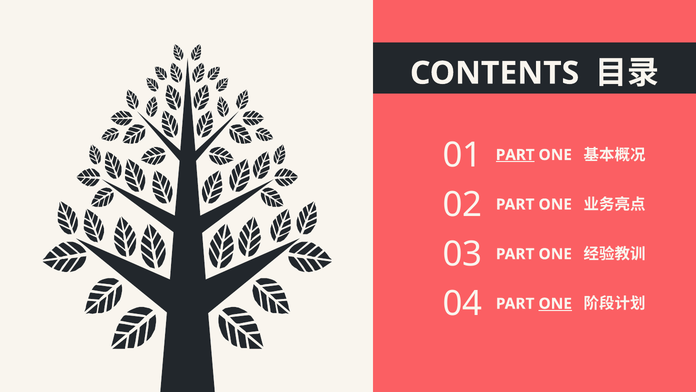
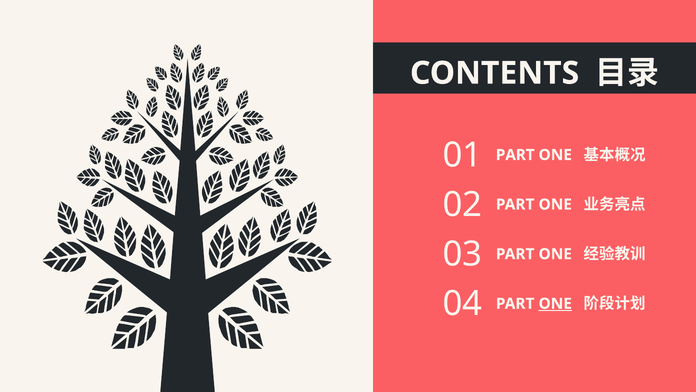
PART at (515, 155) underline: present -> none
